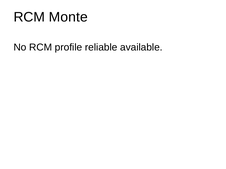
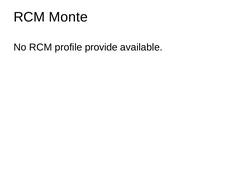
reliable: reliable -> provide
